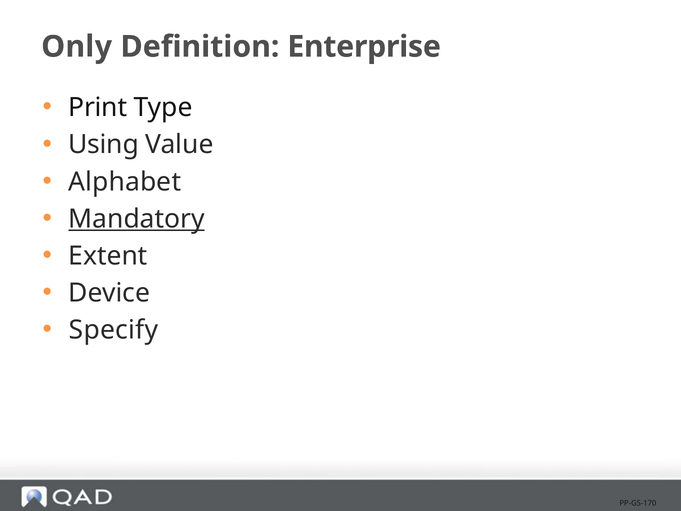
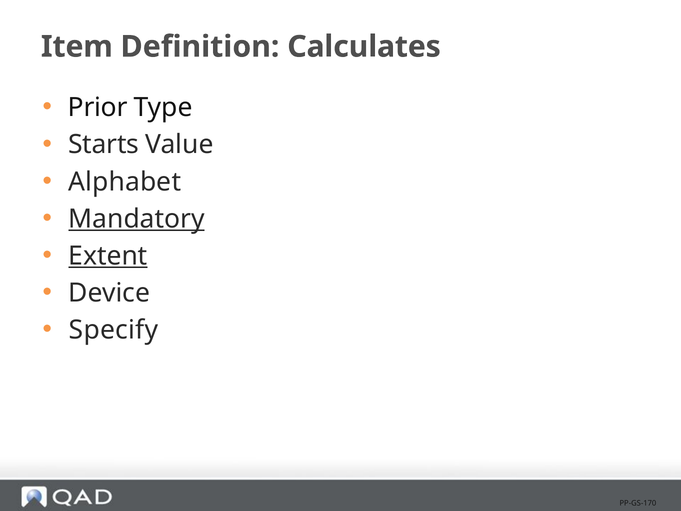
Only: Only -> Item
Enterprise: Enterprise -> Calculates
Print: Print -> Prior
Using: Using -> Starts
Extent underline: none -> present
